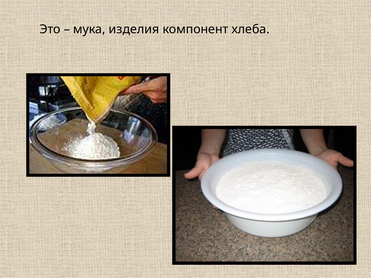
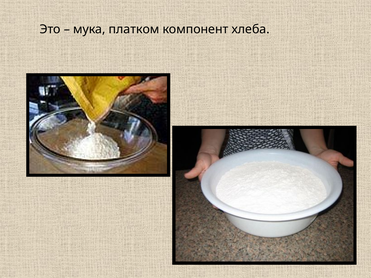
изделия: изделия -> платком
